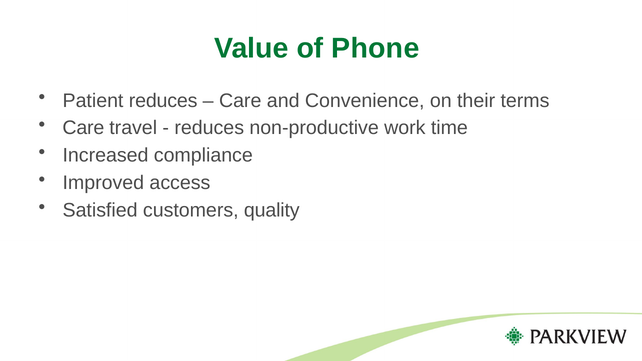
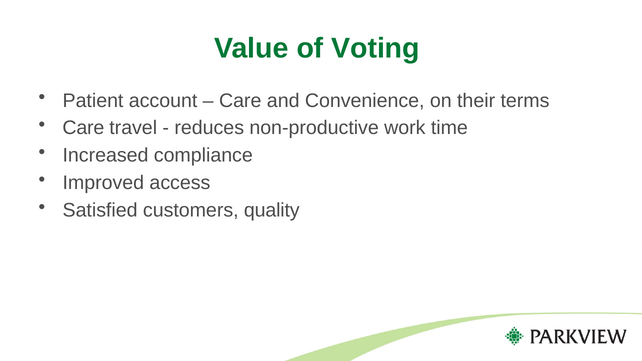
Phone: Phone -> Voting
Patient reduces: reduces -> account
